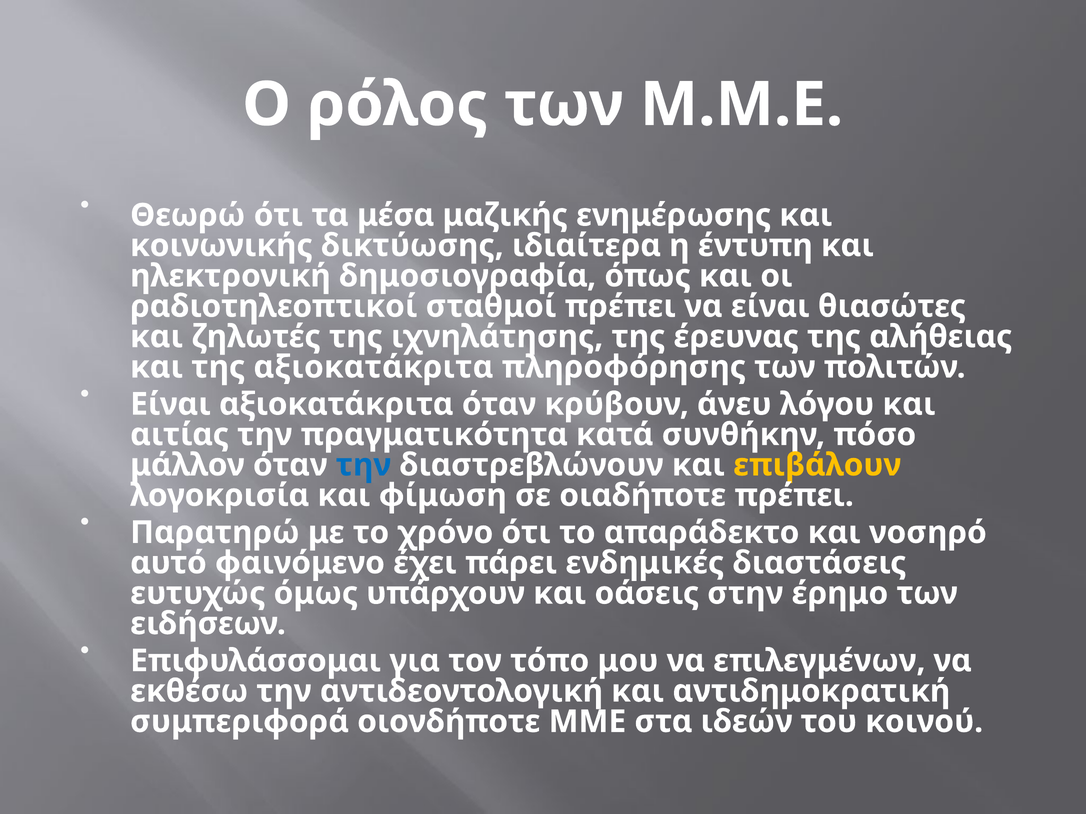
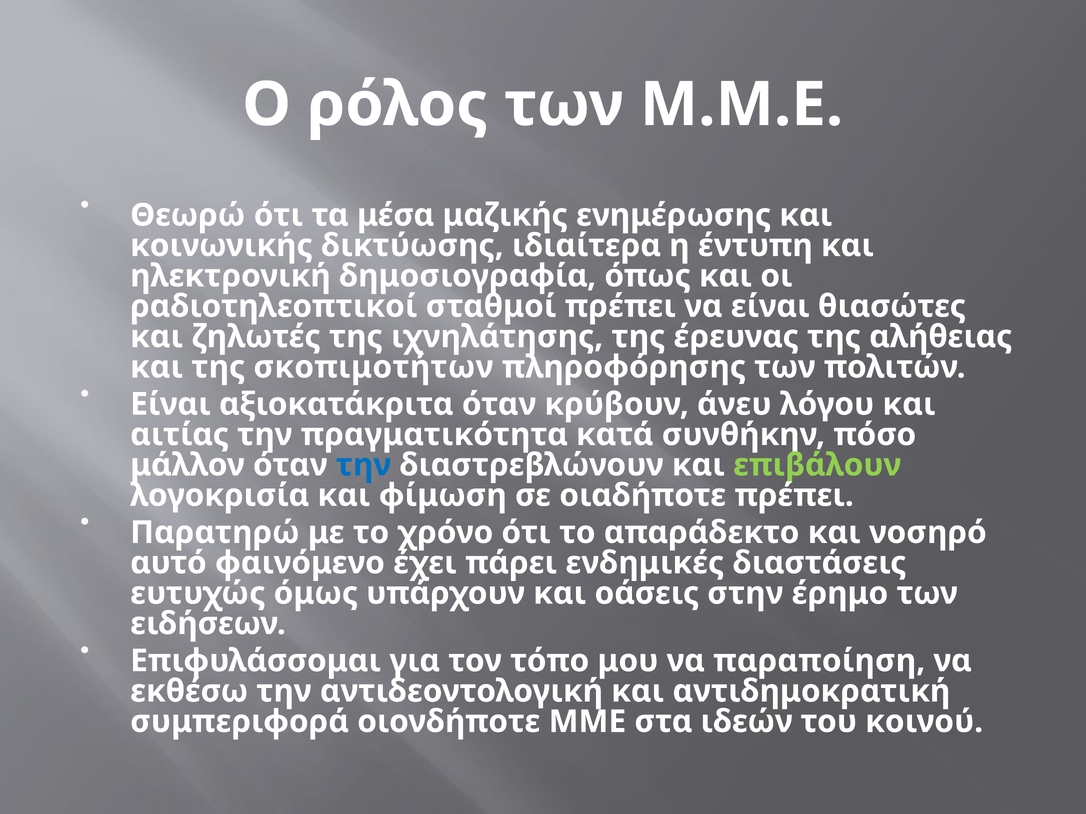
της αξιοκατάκριτα: αξιοκατάκριτα -> σκοπιμοτήτων
επιβάλουν colour: yellow -> light green
επιλεγμένων: επιλεγμένων -> παραποίηση
